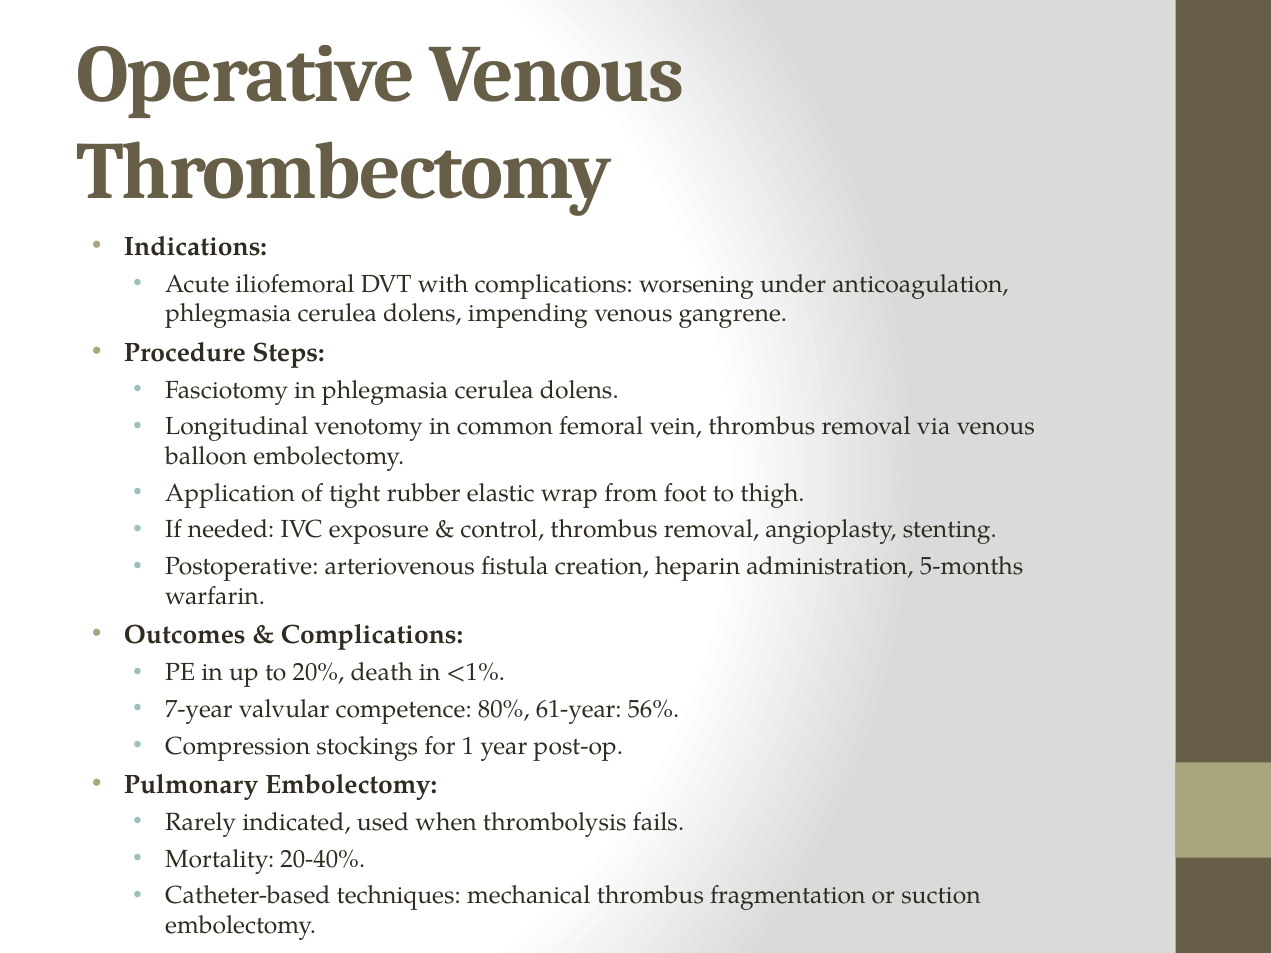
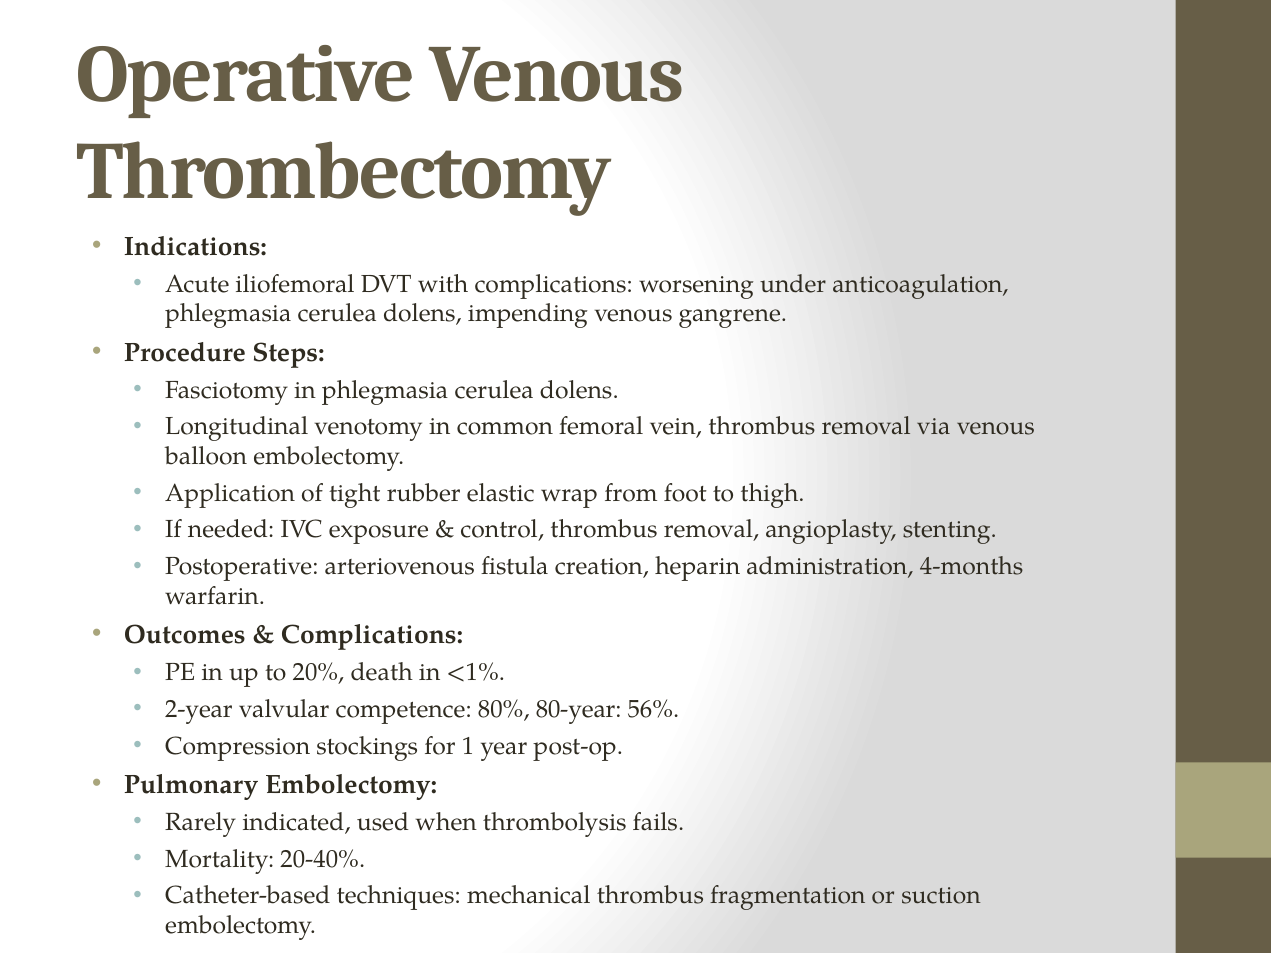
5-months: 5-months -> 4-months
7-year: 7-year -> 2-year
61-year: 61-year -> 80-year
